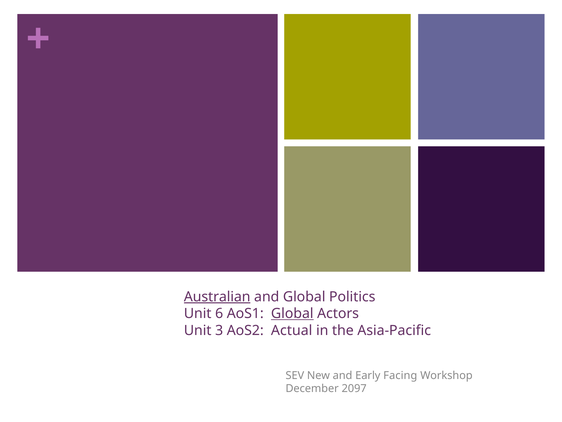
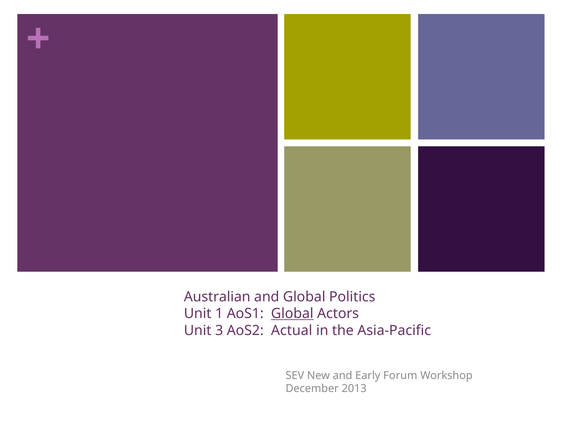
Australian underline: present -> none
6: 6 -> 1
Facing: Facing -> Forum
2097: 2097 -> 2013
